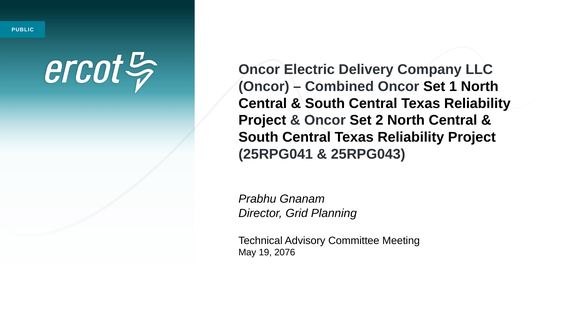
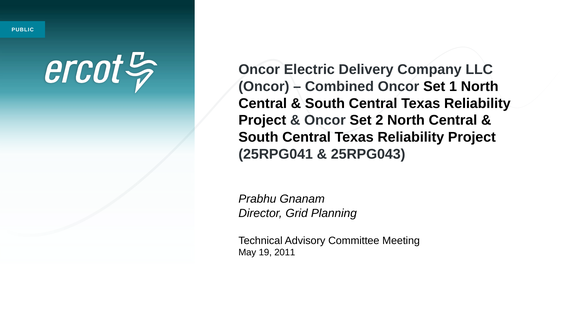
2076: 2076 -> 2011
